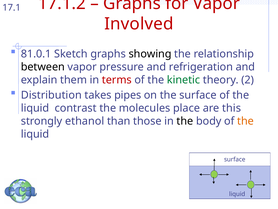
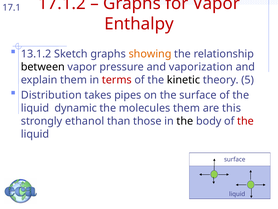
Involved: Involved -> Enthalpy
81.0.1: 81.0.1 -> 13.1.2
showing colour: black -> orange
refrigeration: refrigeration -> vaporization
kinetic colour: green -> black
2: 2 -> 5
contrast: contrast -> dynamic
molecules place: place -> them
the at (246, 121) colour: orange -> red
